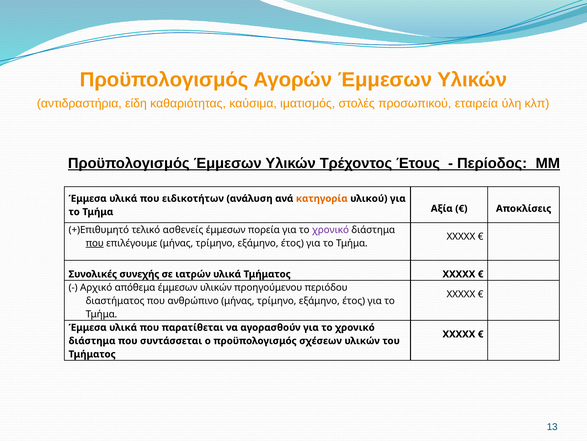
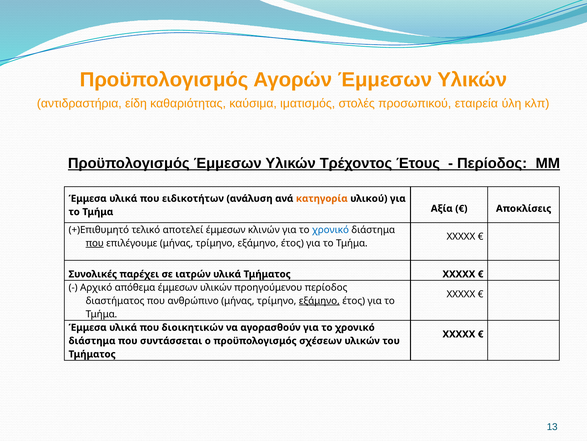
ασθενείς: ασθενείς -> αποτελεί
πορεία: πορεία -> κλινών
χρονικό at (330, 229) colour: purple -> blue
συνεχής: συνεχής -> παρέχει
προηγούμενου περιόδου: περιόδου -> περίοδος
εξάμηνο at (319, 300) underline: none -> present
παρατίθεται: παρατίθεται -> διοικητικών
